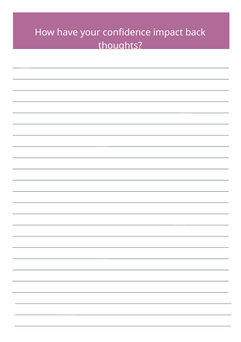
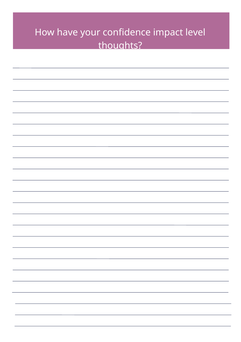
back: back -> level
